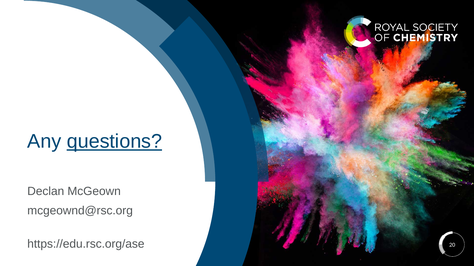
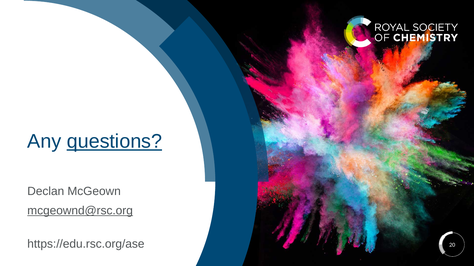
mcgeownd@rsc.org underline: none -> present
